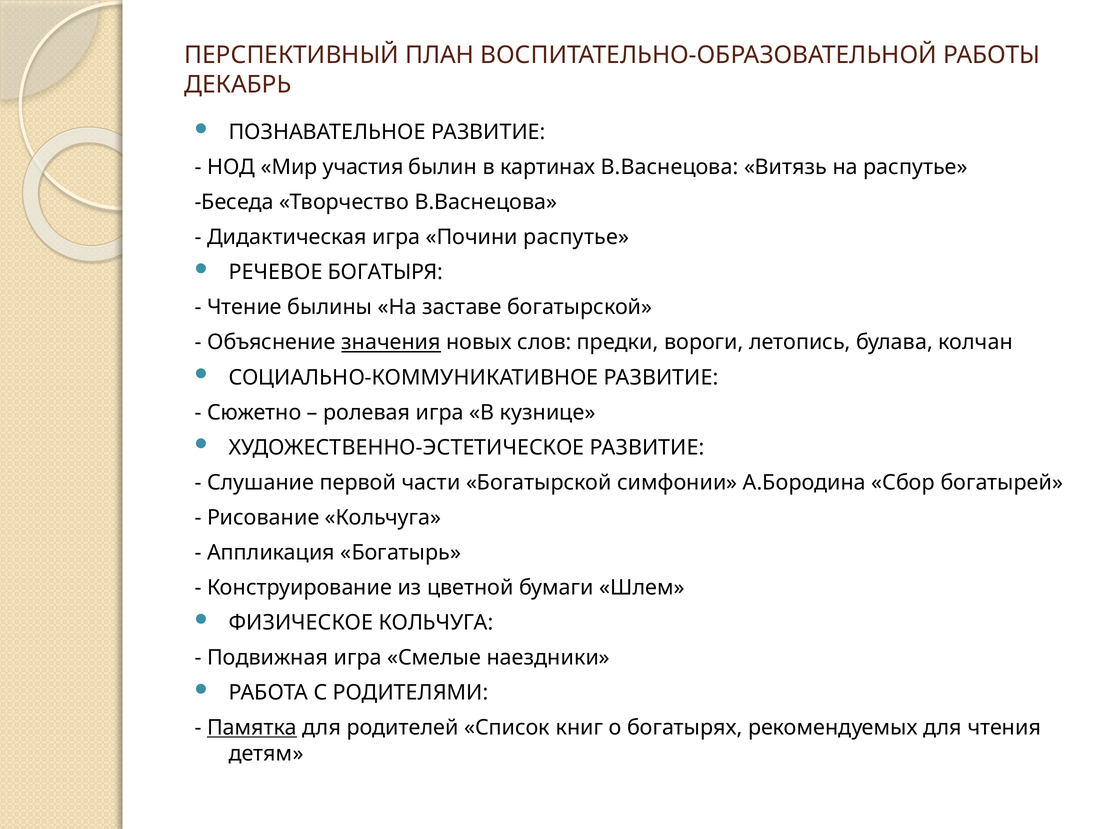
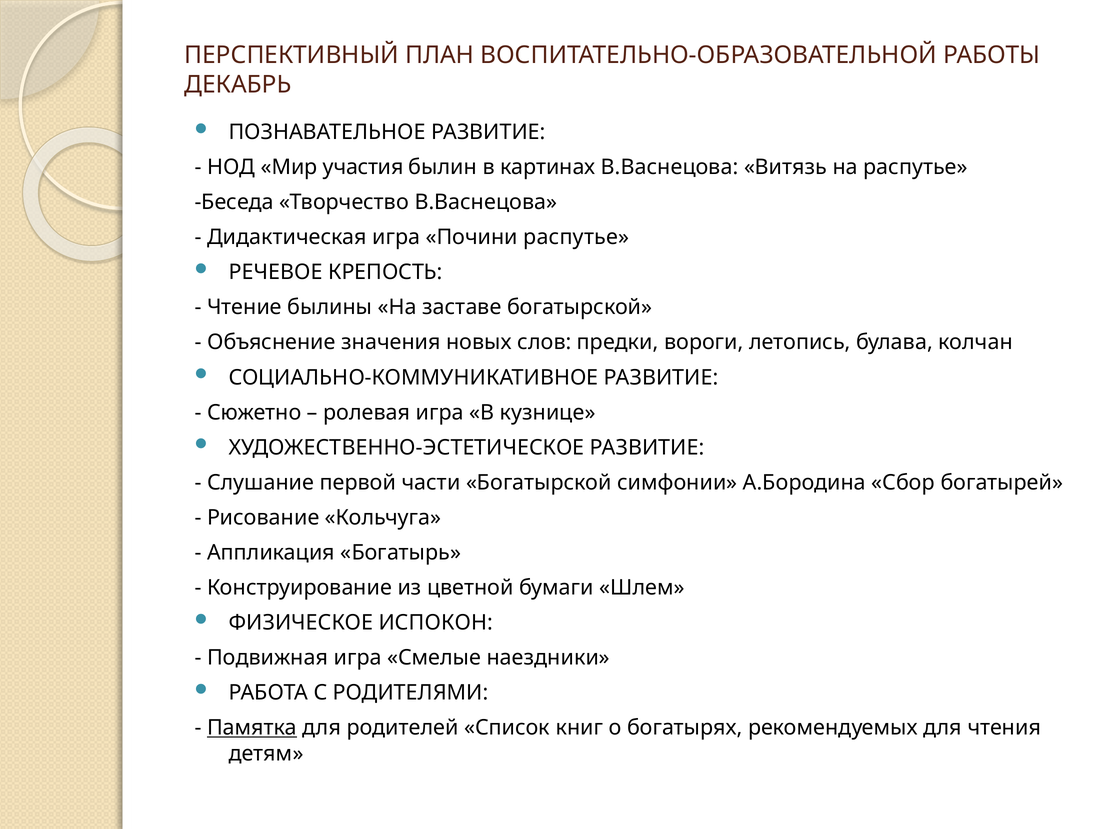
БОГАТЫРЯ: БОГАТЫРЯ -> КРЕПОСТЬ
значения underline: present -> none
ФИЗИЧЕСКОЕ КОЛЬЧУГА: КОЛЬЧУГА -> ИСПОКОН
